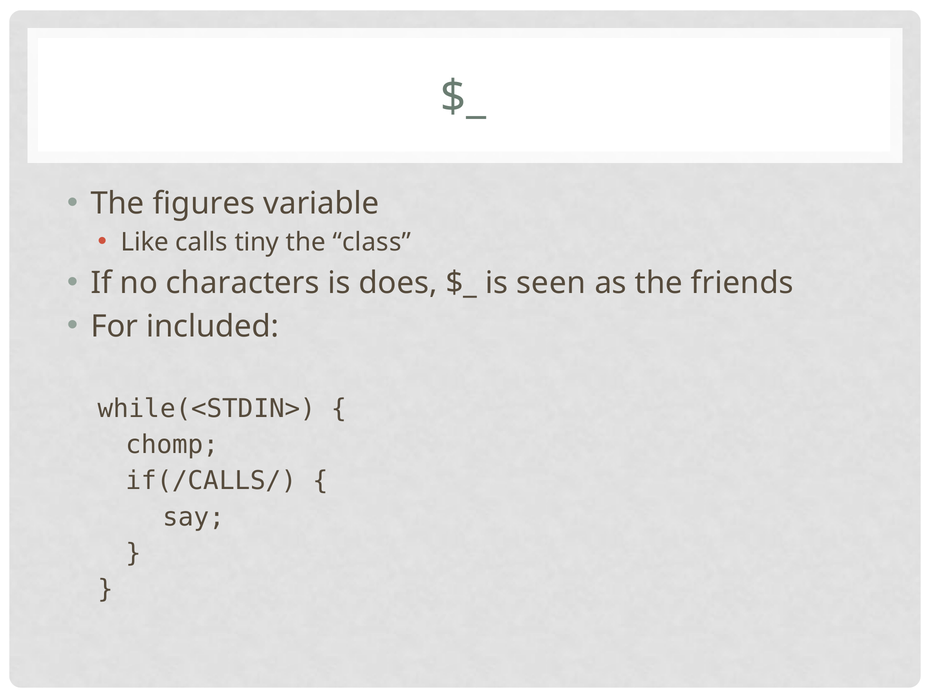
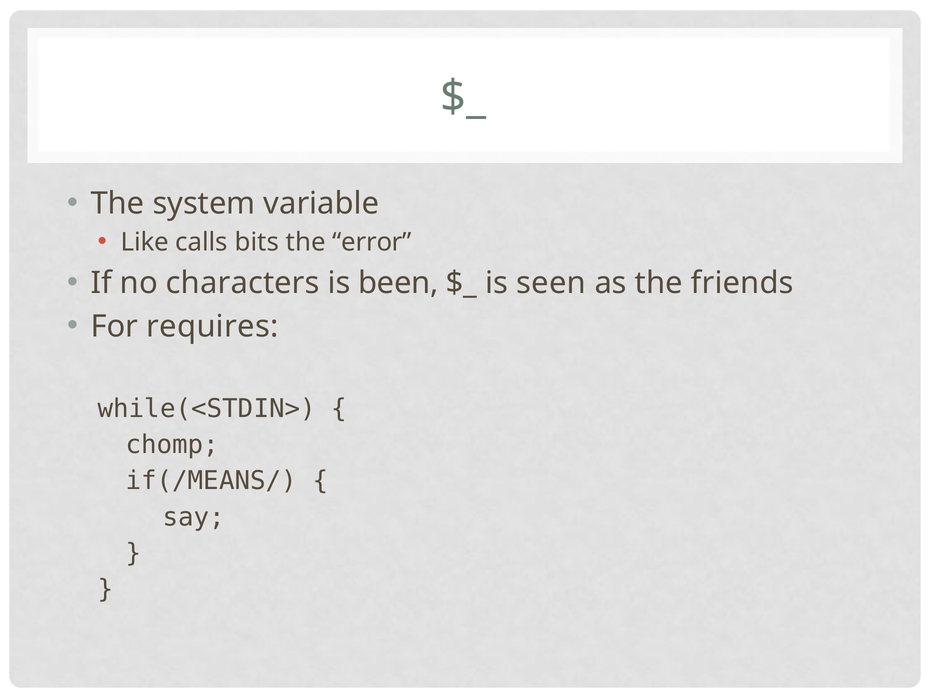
figures: figures -> system
tiny: tiny -> bits
class: class -> error
does: does -> been
included: included -> requires
if(/CALLS/: if(/CALLS/ -> if(/MEANS/
